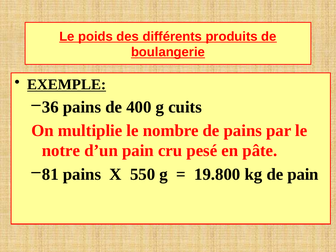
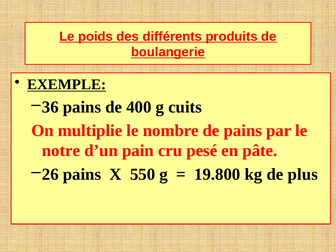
81: 81 -> 26
de pain: pain -> plus
